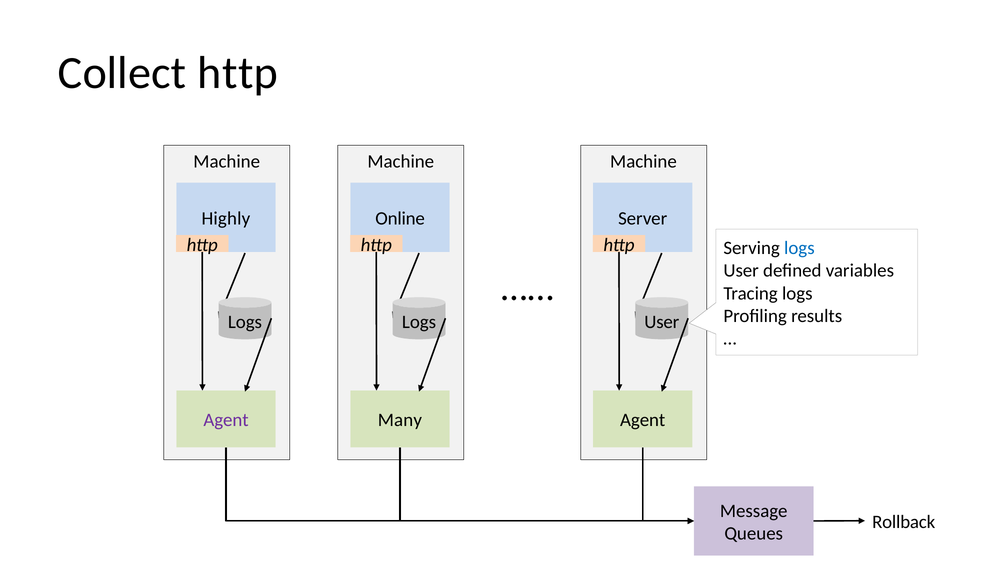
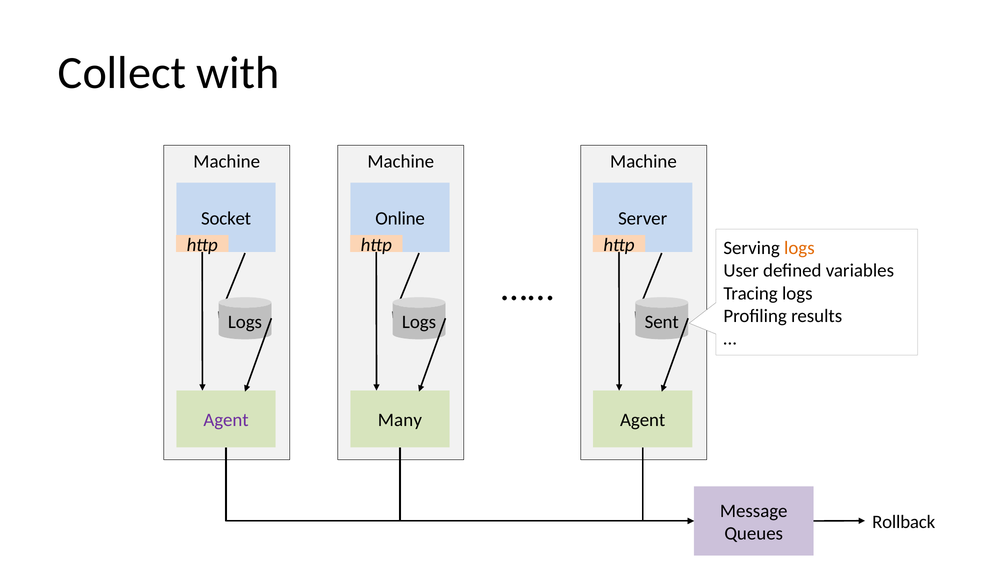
Collect http: http -> with
Highly: Highly -> Socket
logs at (799, 248) colour: blue -> orange
User at (662, 322): User -> Sent
